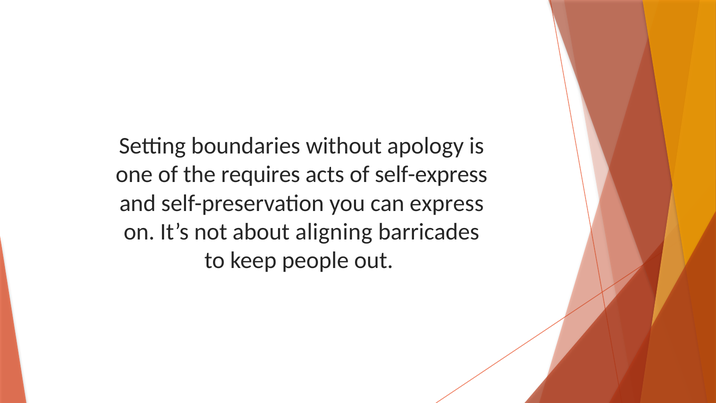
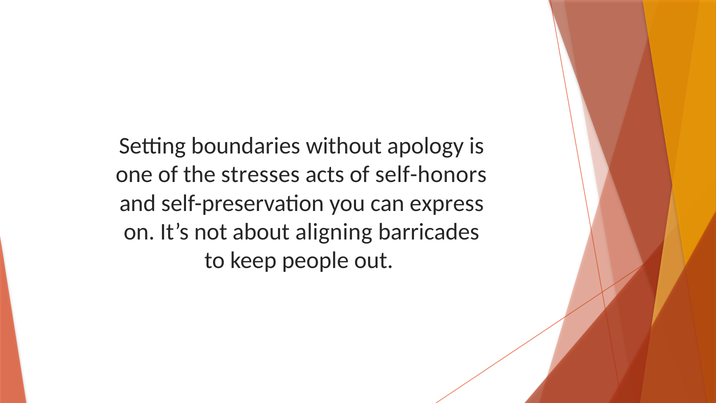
requires: requires -> stresses
self-express: self-express -> self-honors
